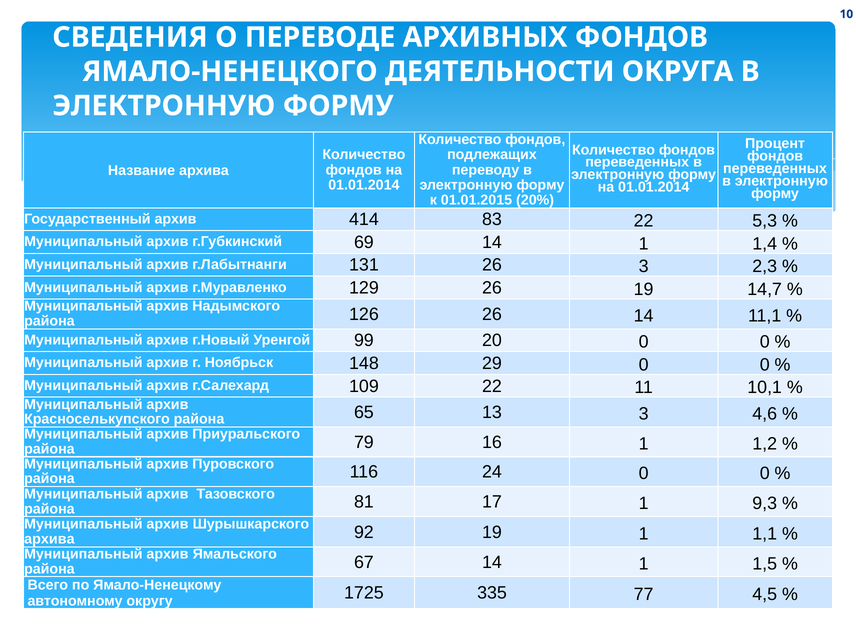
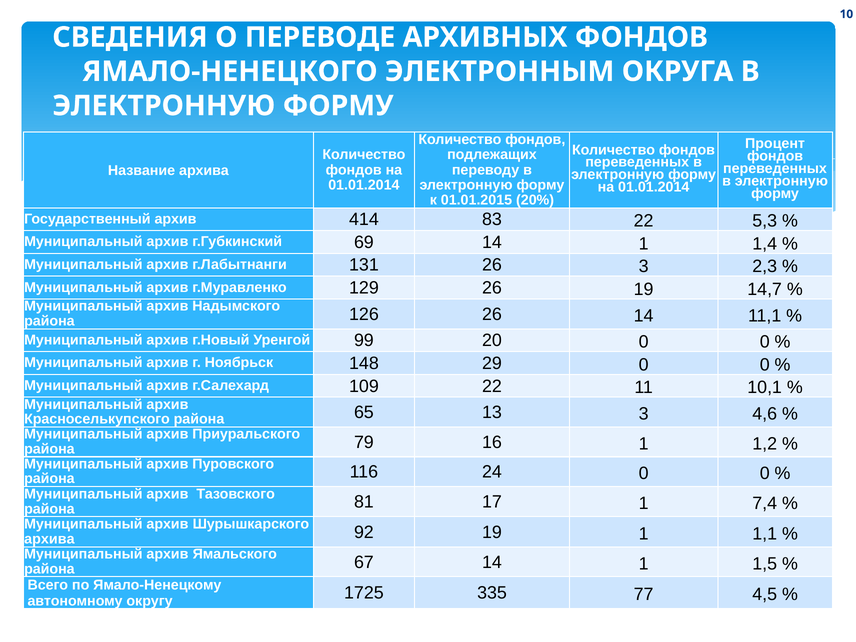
ДЕЯТЕЛЬНОСТИ: ДЕЯТЕЛЬНОСТИ -> ЭЛЕКТРОННЫМ
9,3: 9,3 -> 7,4
